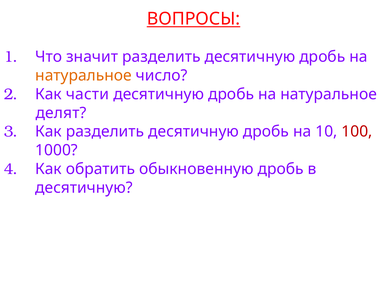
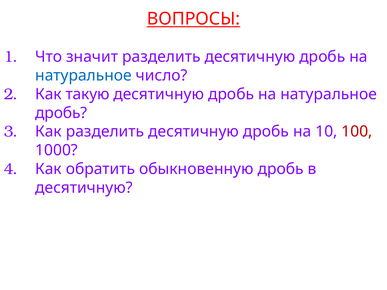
натуральное at (83, 76) colour: orange -> blue
части: части -> такую
делят at (61, 113): делят -> дробь
